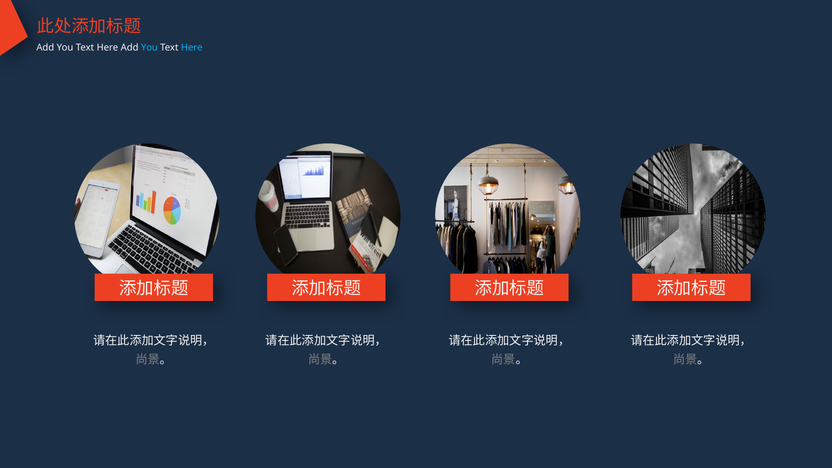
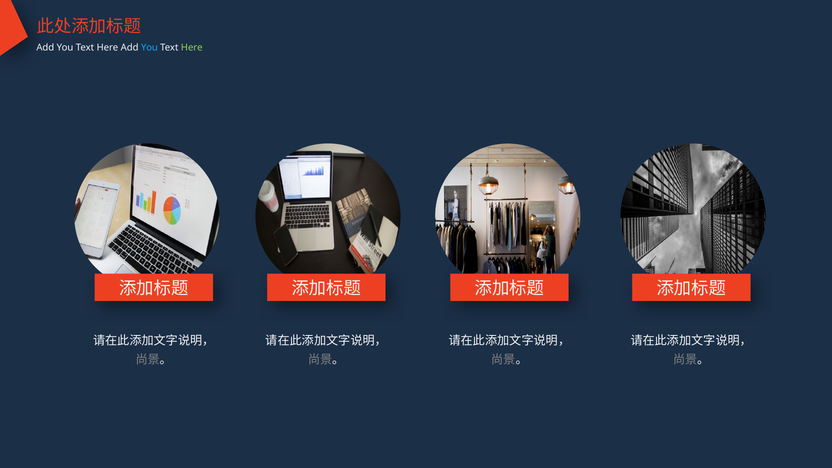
Here at (192, 48) colour: light blue -> light green
